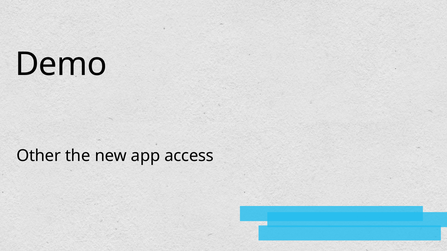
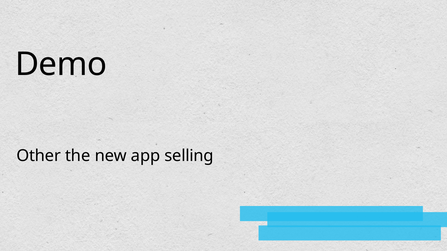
access: access -> selling
